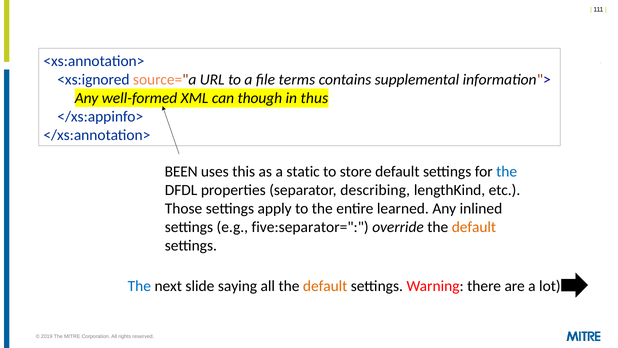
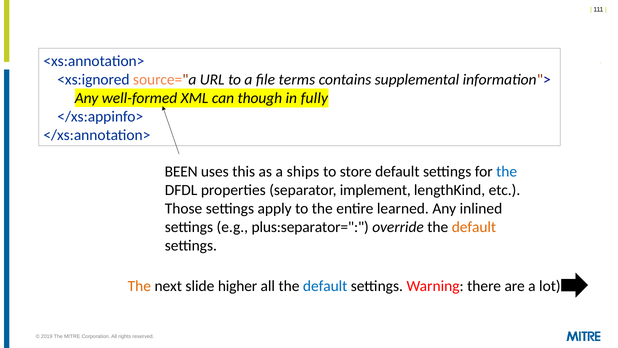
thus: thus -> fully
static: static -> ships
describing: describing -> implement
five:separator=: five:separator= -> plus:separator=
The at (139, 286) colour: blue -> orange
saying: saying -> higher
default at (325, 286) colour: orange -> blue
